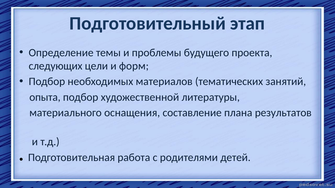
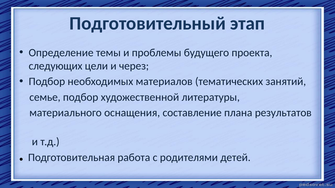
форм: форм -> через
опыта: опыта -> семье
